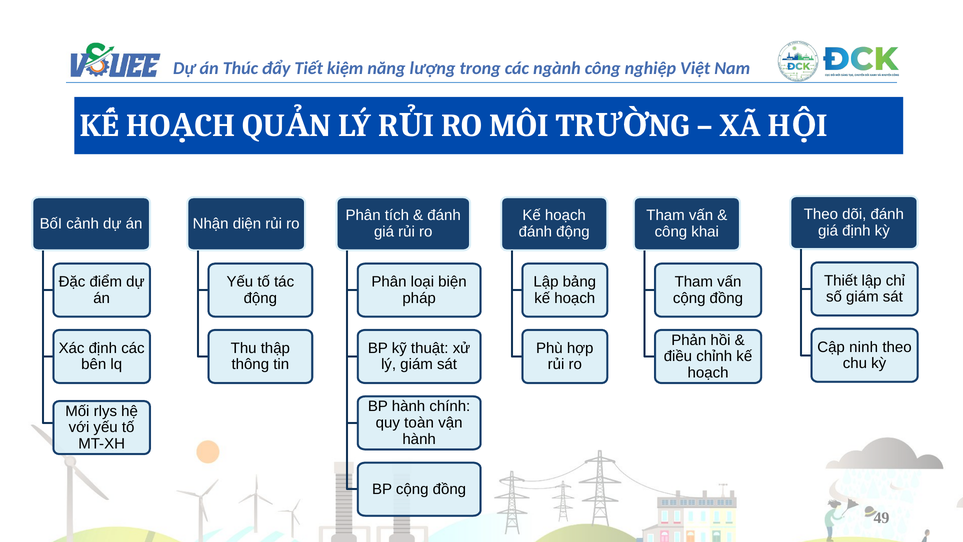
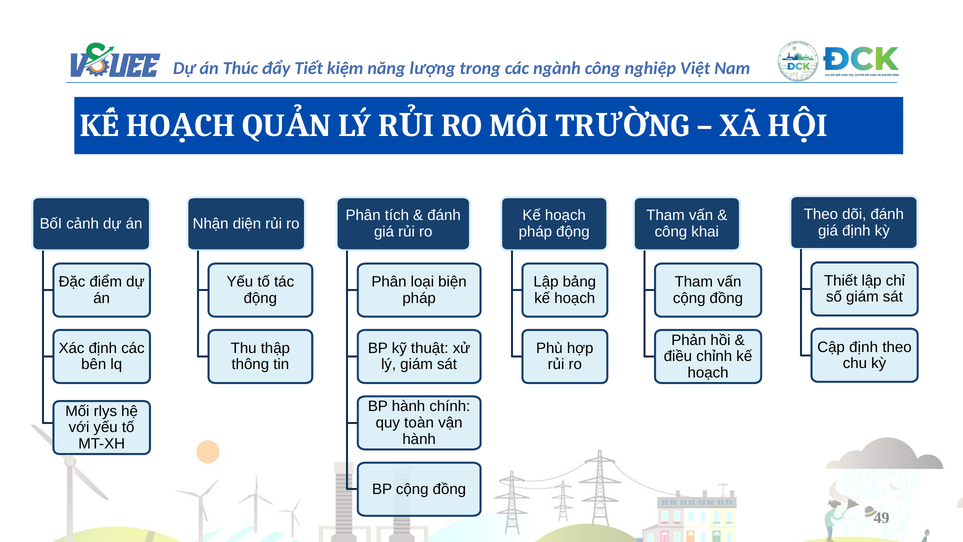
đánh at (535, 232): đánh -> pháp
Cập ninh: ninh -> định
